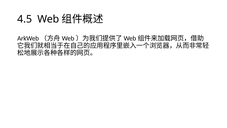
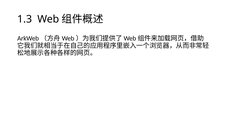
4.5: 4.5 -> 1.3
